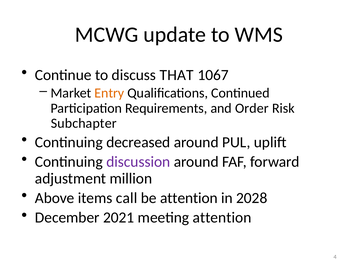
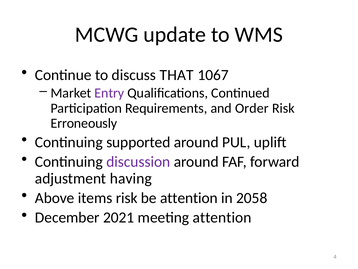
Entry colour: orange -> purple
Subchapter: Subchapter -> Erroneously
decreased: decreased -> supported
million: million -> having
items call: call -> risk
2028: 2028 -> 2058
